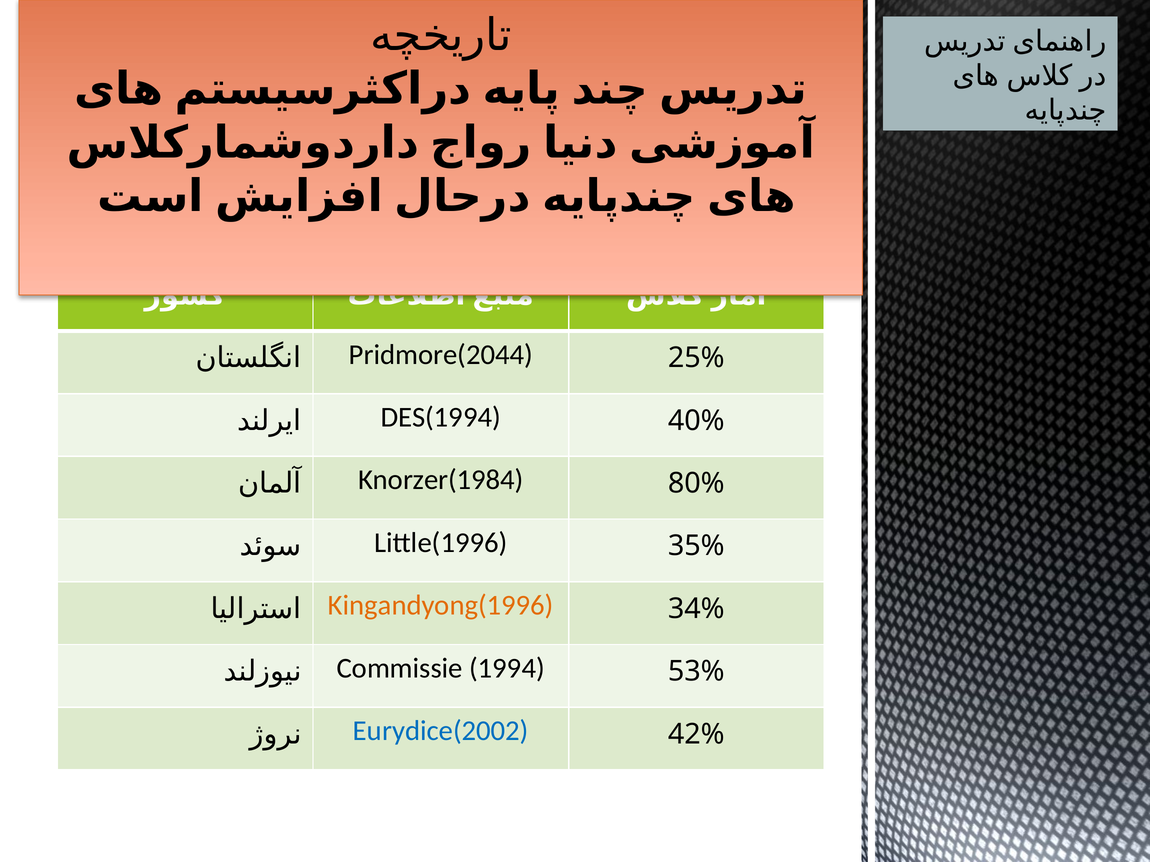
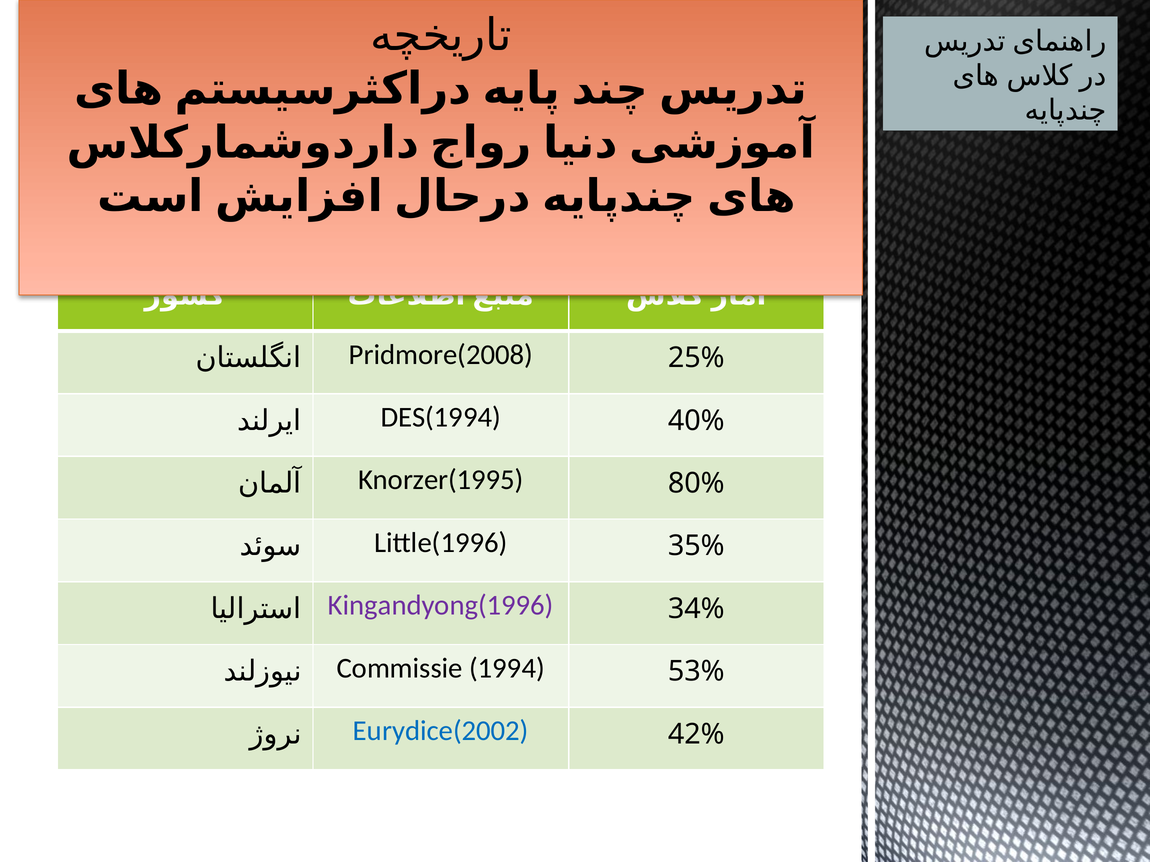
Pridmore(2044: Pridmore(2044 -> Pridmore(2008
Knorzer(1984: Knorzer(1984 -> Knorzer(1995
Kingandyong(1996 colour: orange -> purple
